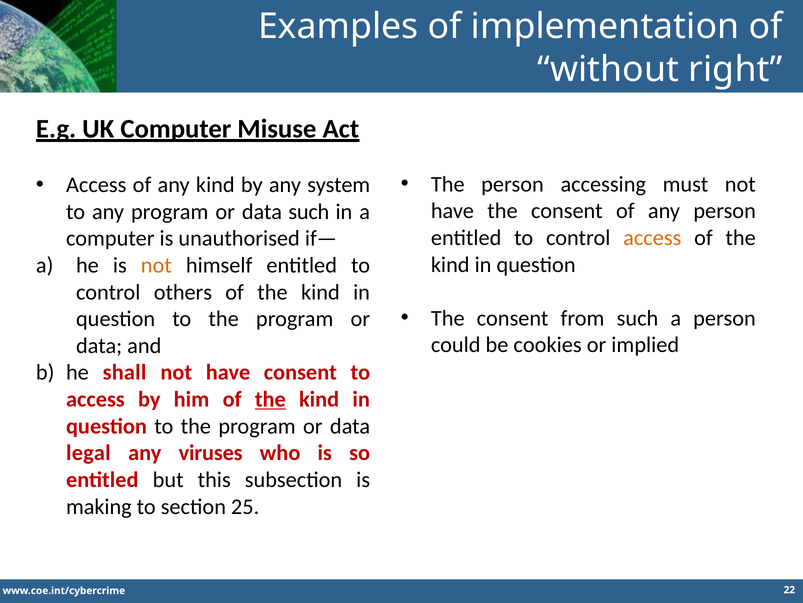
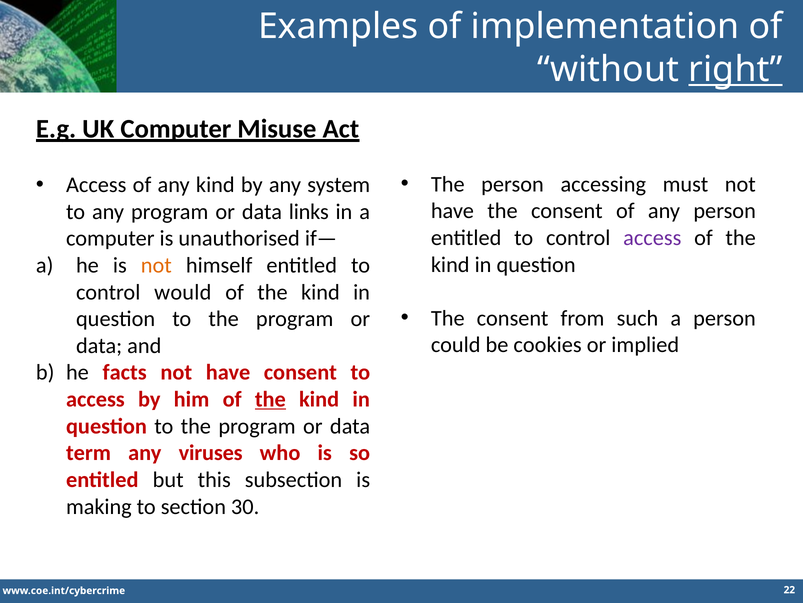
right underline: none -> present
data such: such -> links
access at (652, 238) colour: orange -> purple
others: others -> would
shall: shall -> facts
legal: legal -> term
25: 25 -> 30
